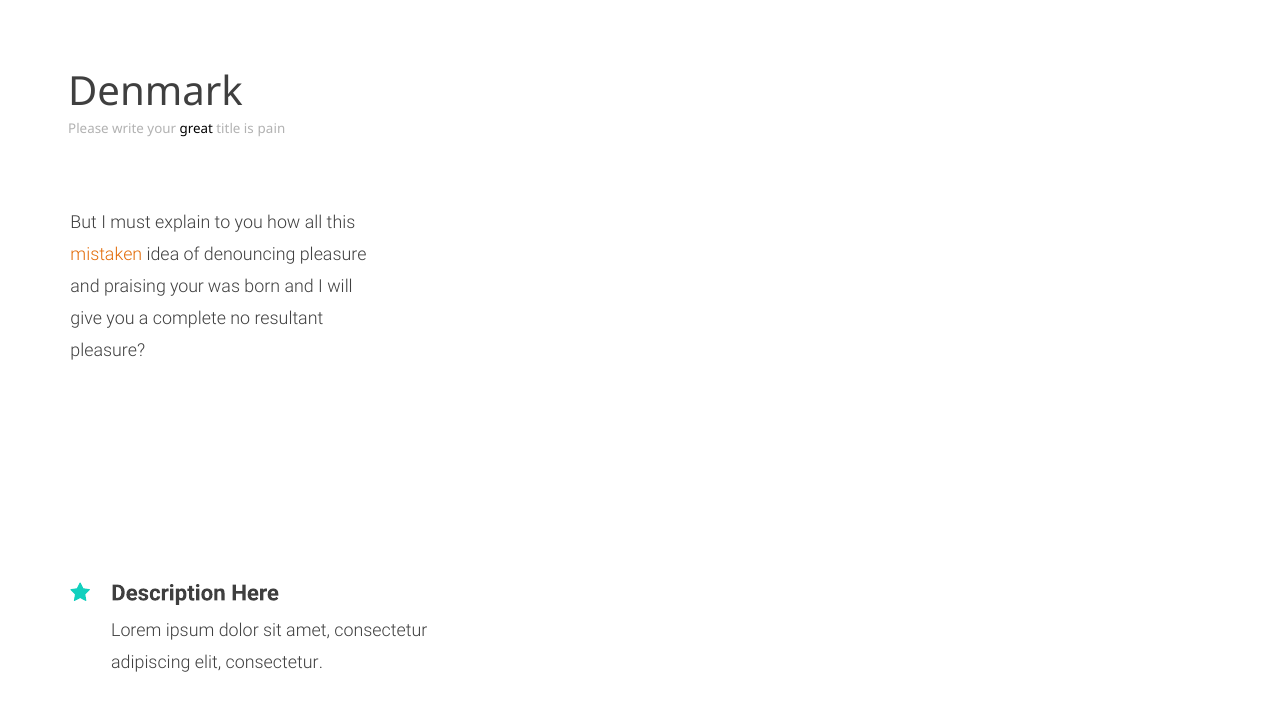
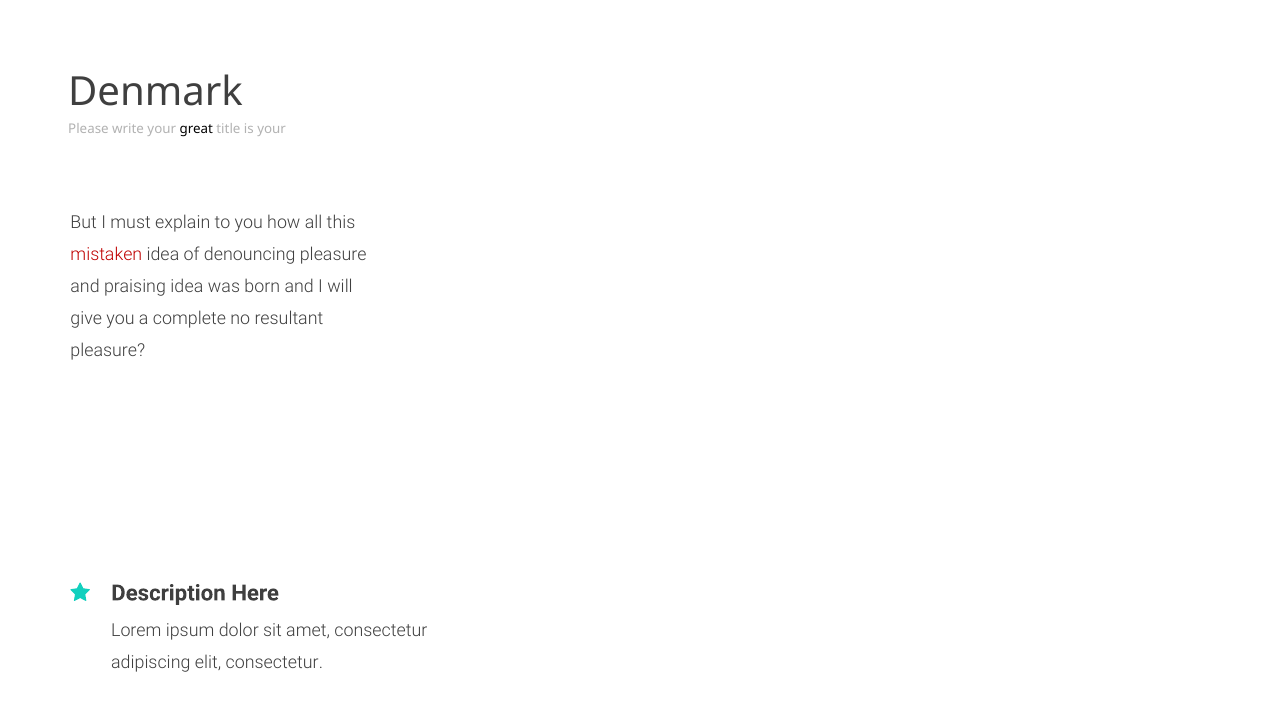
is pain: pain -> your
mistaken colour: orange -> red
praising your: your -> idea
